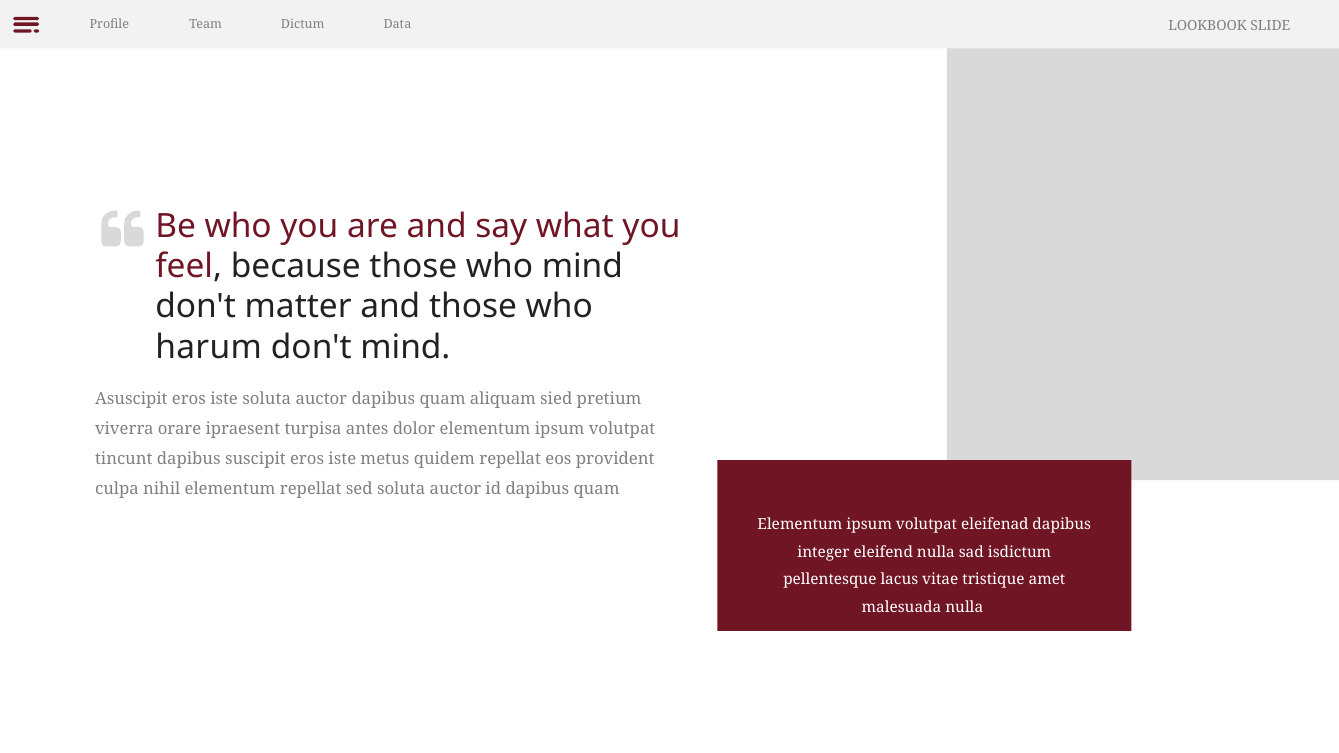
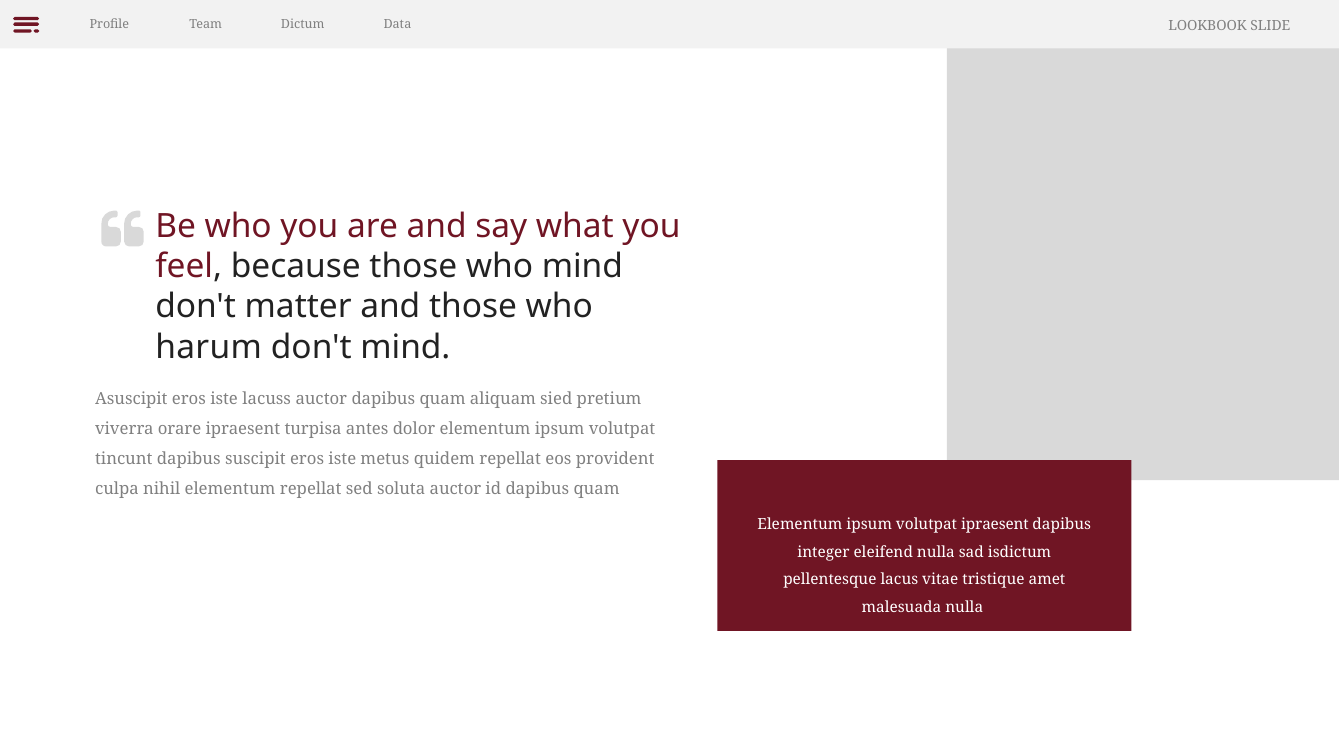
iste soluta: soluta -> lacuss
volutpat eleifenad: eleifenad -> ipraesent
